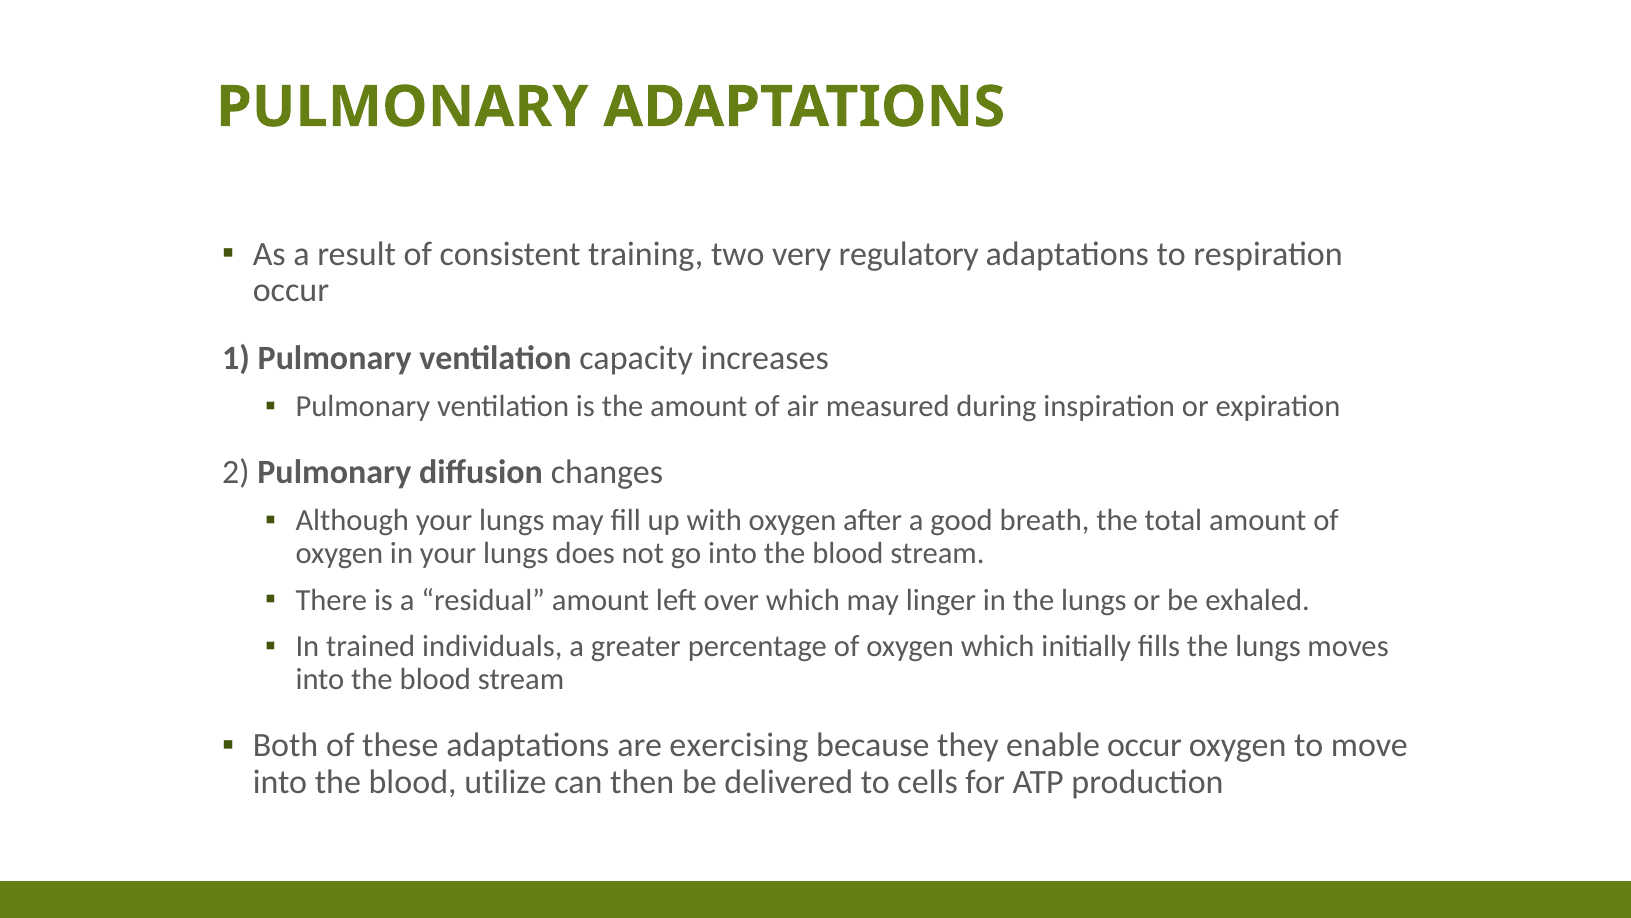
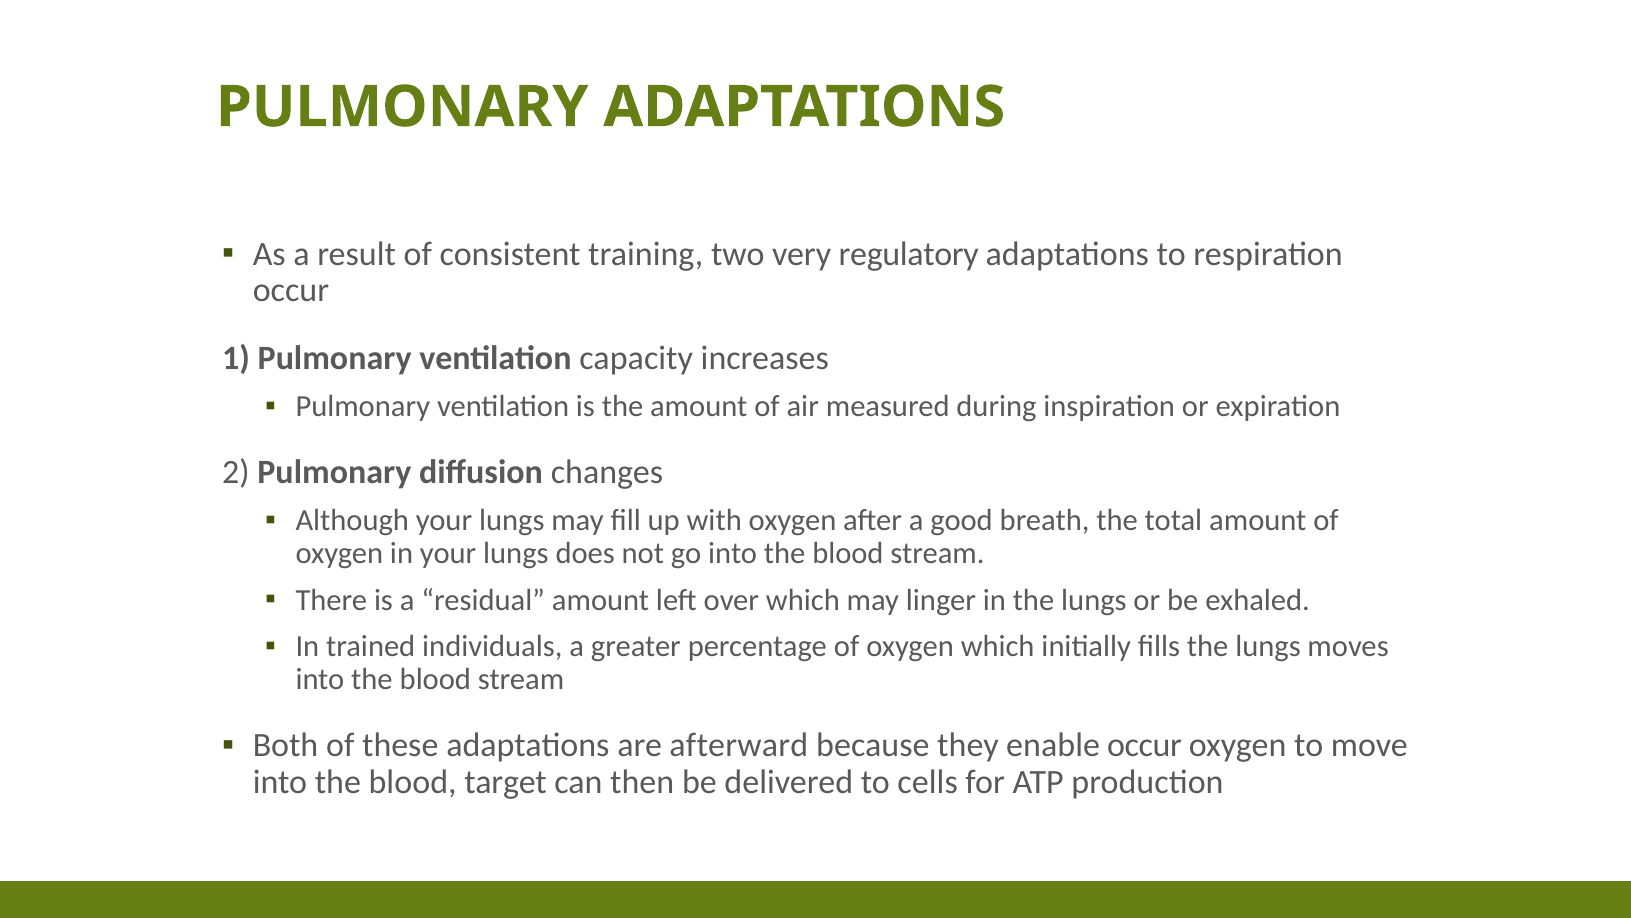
exercising: exercising -> afterward
utilize: utilize -> target
